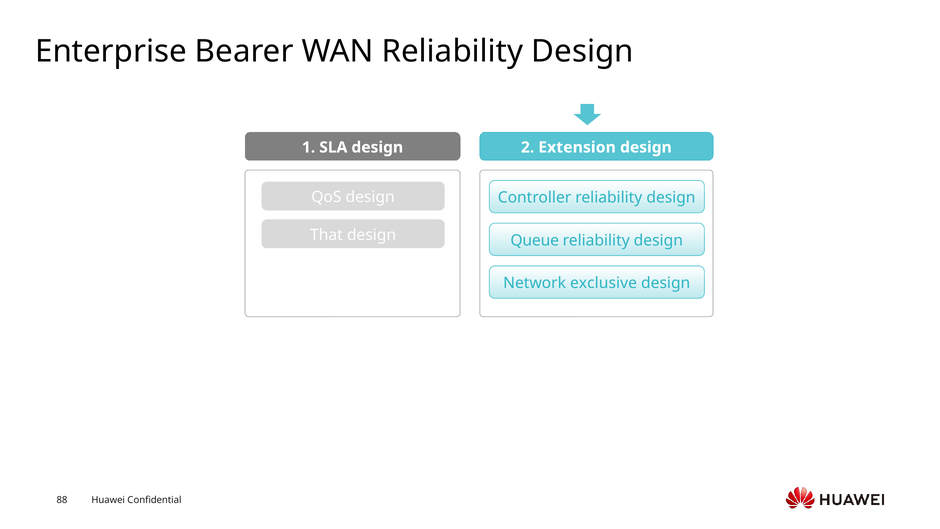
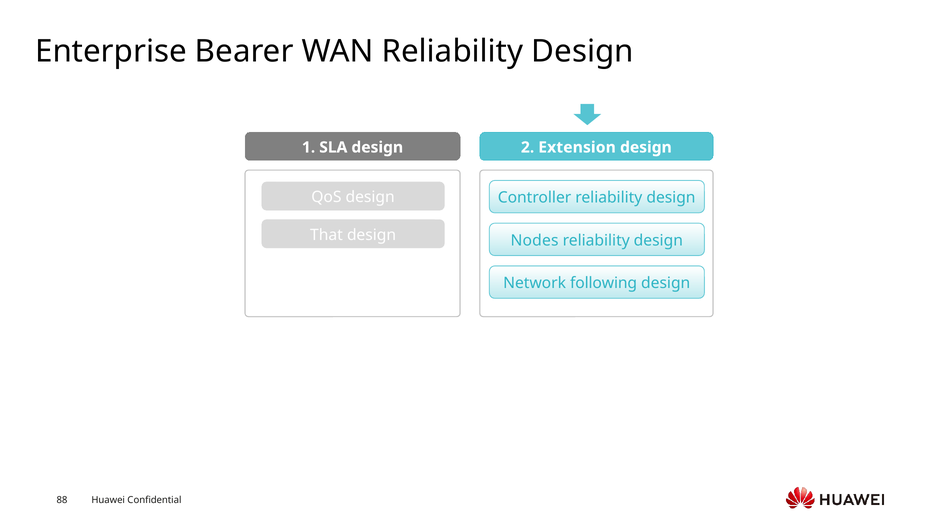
Queue: Queue -> Nodes
exclusive: exclusive -> following
